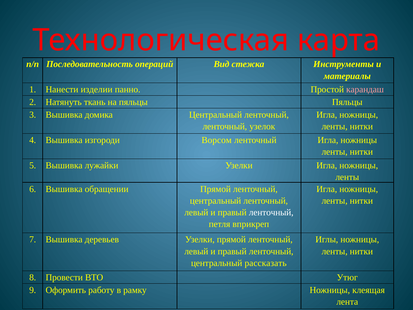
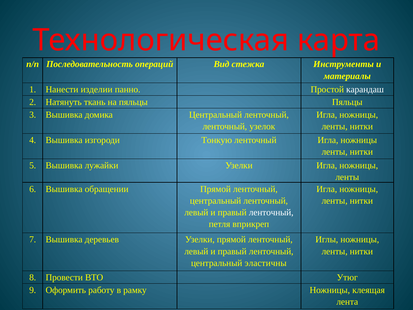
карандаш colour: pink -> white
Ворсом: Ворсом -> Тонкую
рассказать: рассказать -> эластичны
